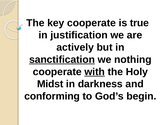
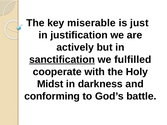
key cooperate: cooperate -> miserable
true: true -> just
nothing: nothing -> fulfilled
with underline: present -> none
begin: begin -> battle
